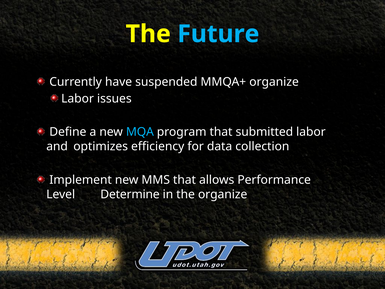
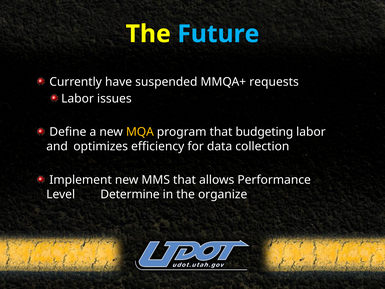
MMQA+ organize: organize -> requests
MQA colour: light blue -> yellow
submitted: submitted -> budgeting
